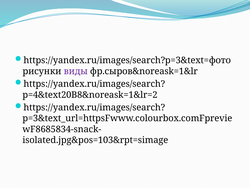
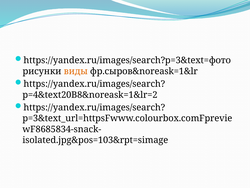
виды colour: purple -> orange
